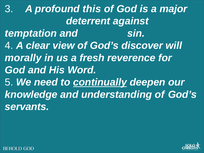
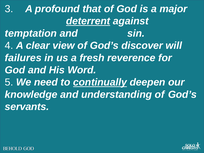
this: this -> that
deterrent underline: none -> present
morally: morally -> failures
